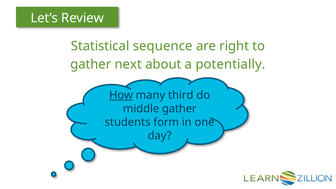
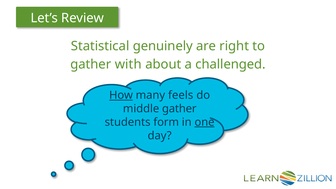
sequence: sequence -> genuinely
next: next -> with
potentially: potentially -> challenged
third: third -> feels
one underline: none -> present
